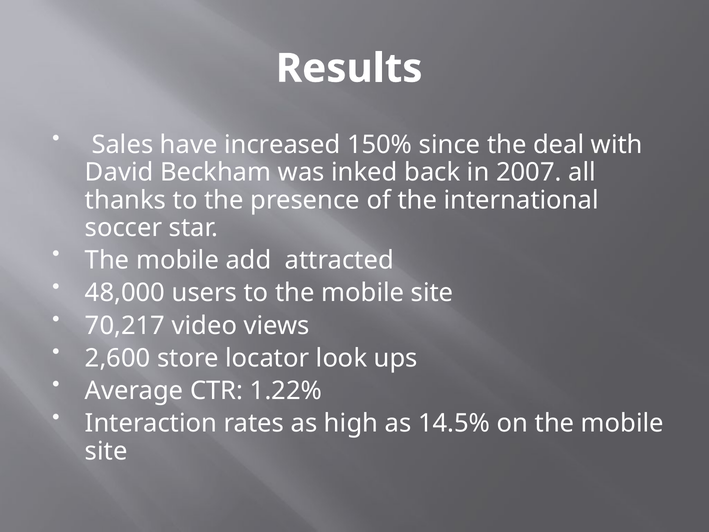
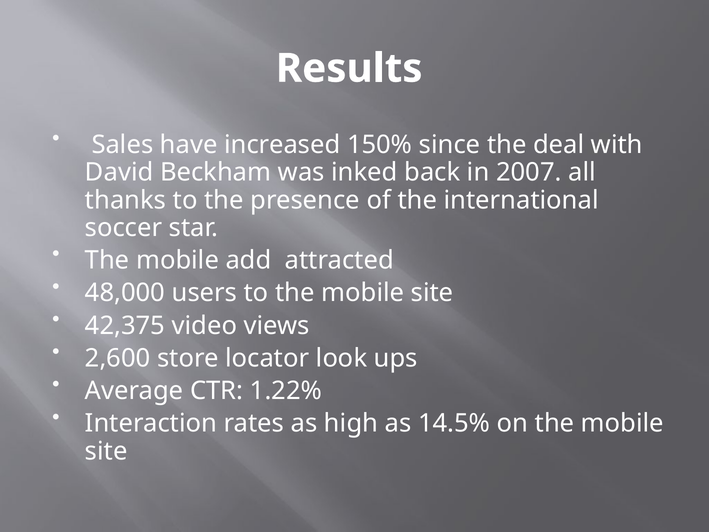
70,217: 70,217 -> 42,375
